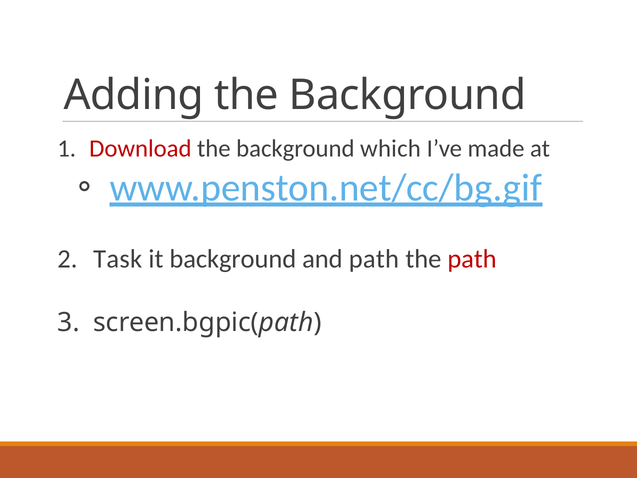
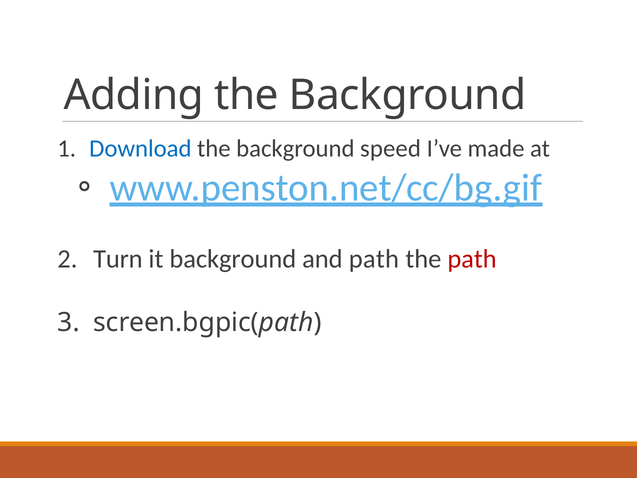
Download colour: red -> blue
which: which -> speed
Task: Task -> Turn
